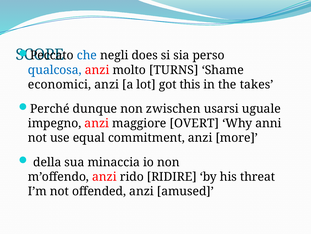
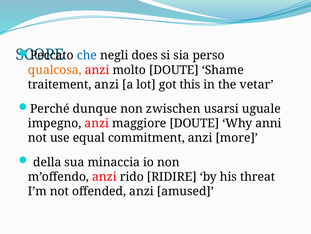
qualcosa colour: blue -> orange
molto TURNS: TURNS -> DOUTE
economici: economici -> traitement
takes: takes -> vetar
maggiore OVERT: OVERT -> DOUTE
